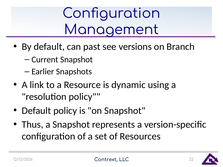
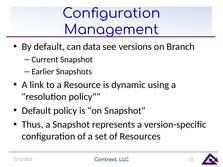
past: past -> data
